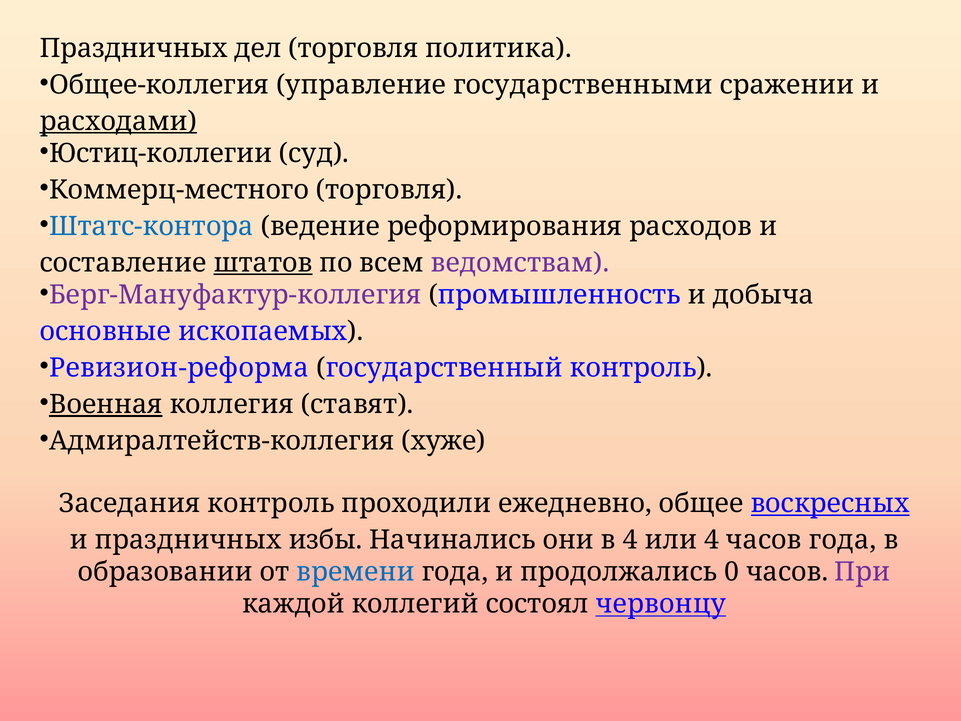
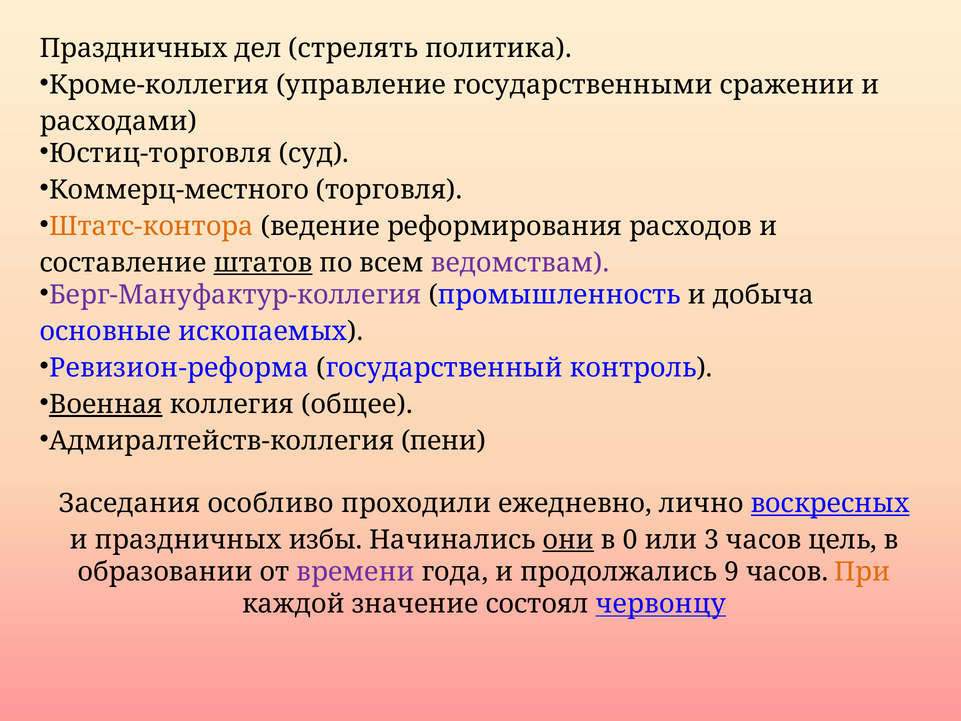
дел торговля: торговля -> стрелять
Общее-коллегия: Общее-коллегия -> Кроме-коллегия
расходами underline: present -> none
Юстиц-коллегии: Юстиц-коллегии -> Юстиц-торговля
Штатс-контора colour: blue -> orange
ставят: ставят -> общее
хуже: хуже -> пени
Заседания контроль: контроль -> особливо
общее: общее -> лично
они underline: none -> present
в 4: 4 -> 0
или 4: 4 -> 3
часов года: года -> цель
времени colour: blue -> purple
0: 0 -> 9
При colour: purple -> orange
коллегий: коллегий -> значение
